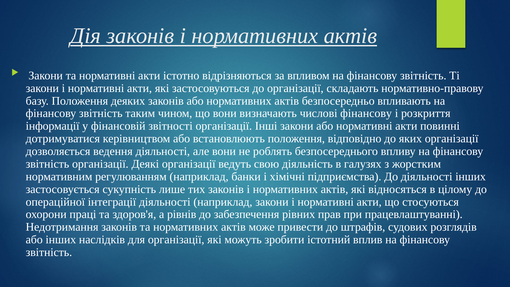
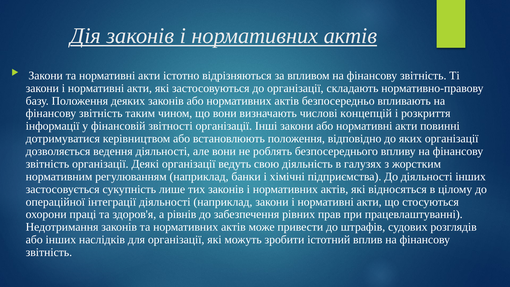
числові фінансову: фінансову -> концепцій
